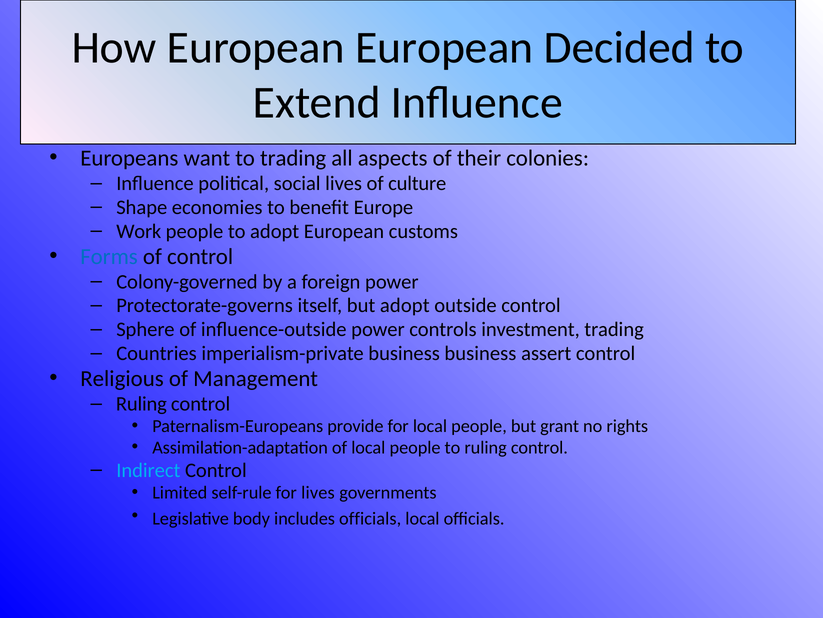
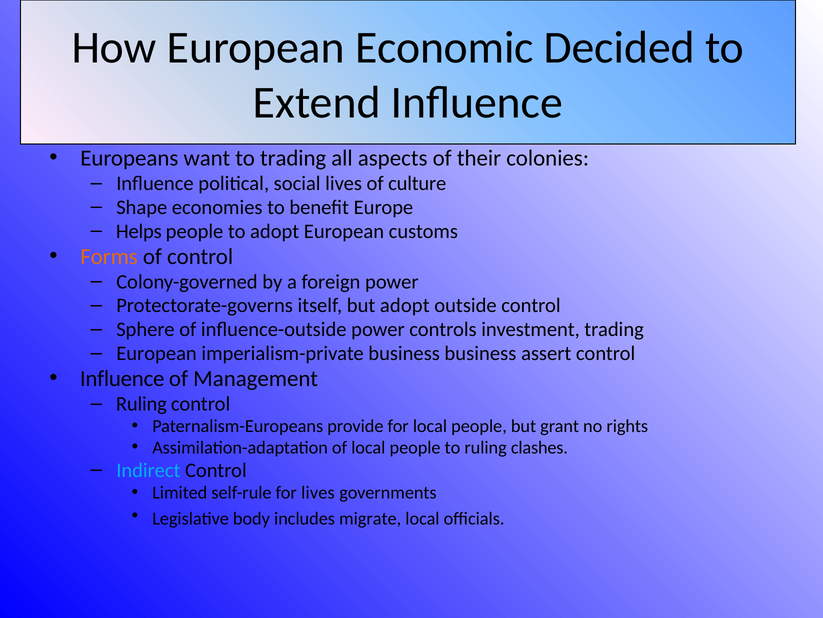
European European: European -> Economic
Work: Work -> Helps
Forms colour: blue -> orange
Countries at (157, 353): Countries -> European
Religious at (122, 378): Religious -> Influence
to ruling control: control -> clashes
includes officials: officials -> migrate
